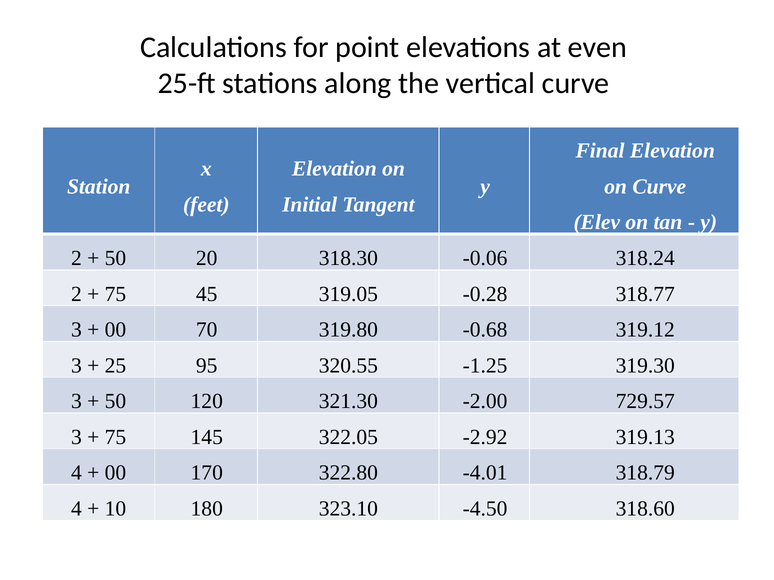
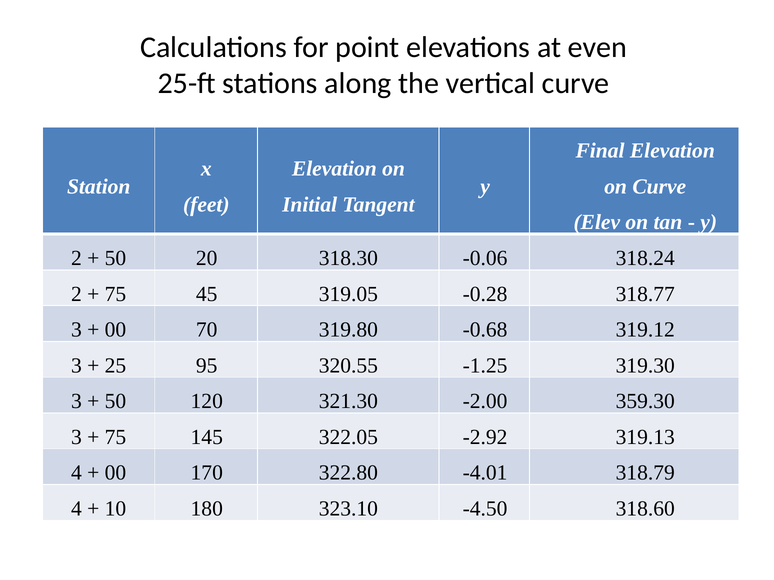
729.57: 729.57 -> 359.30
